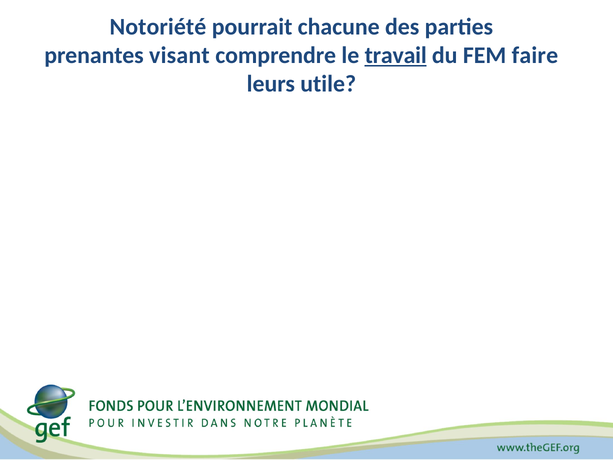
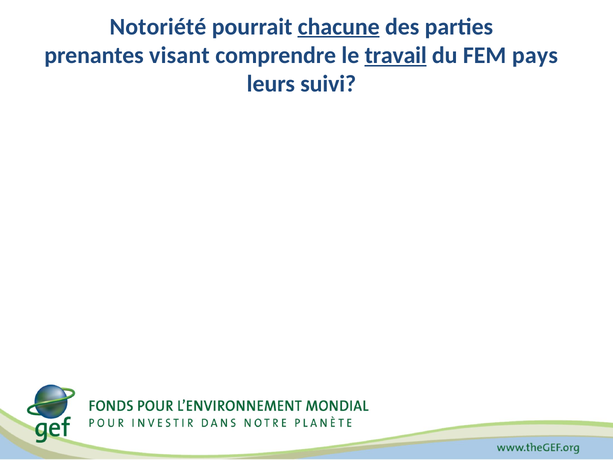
chacune underline: none -> present
faire: faire -> pays
utile: utile -> suivi
